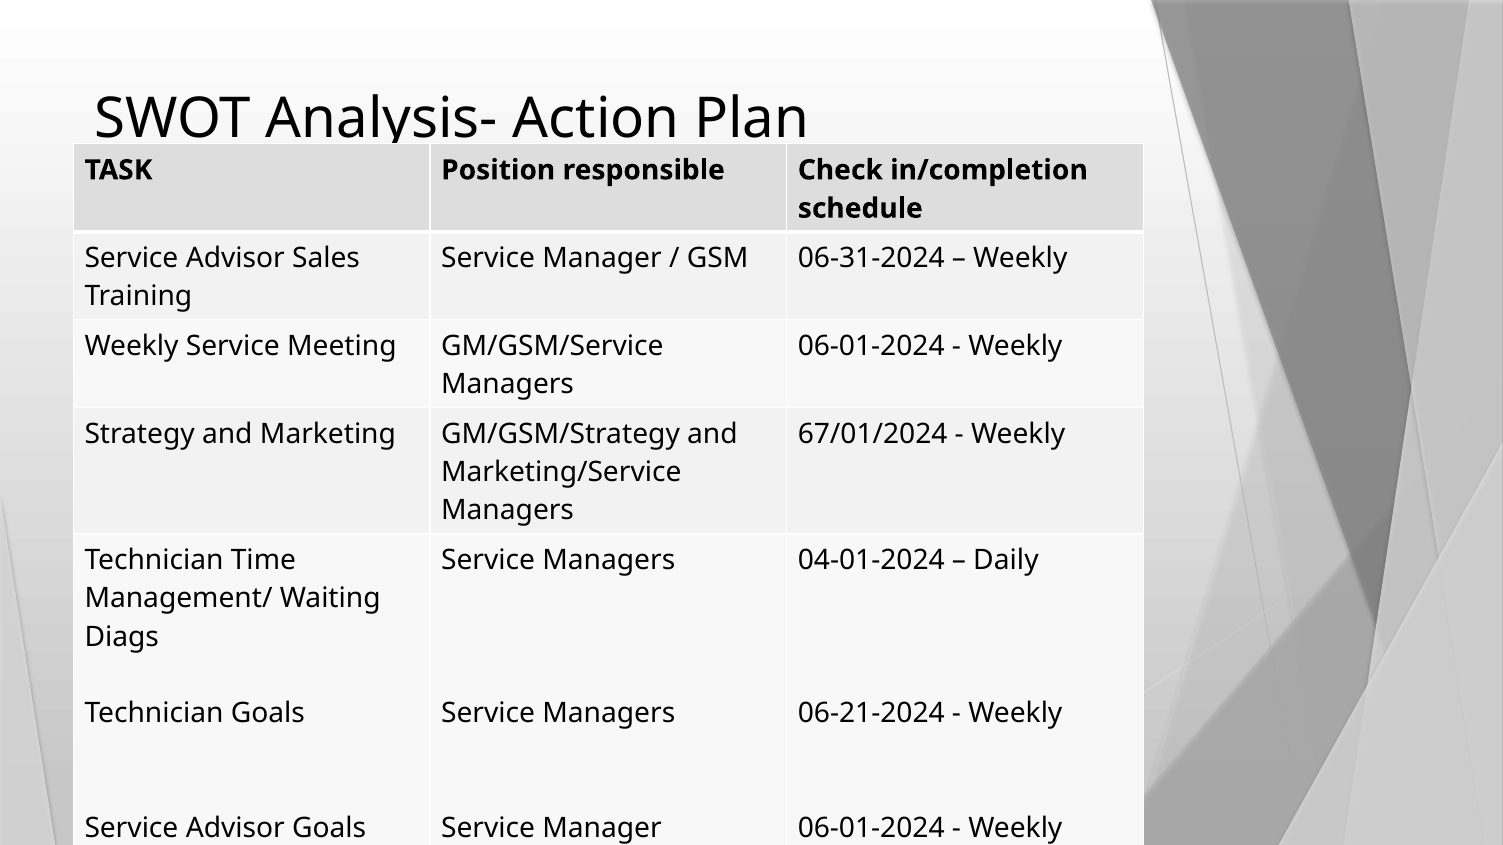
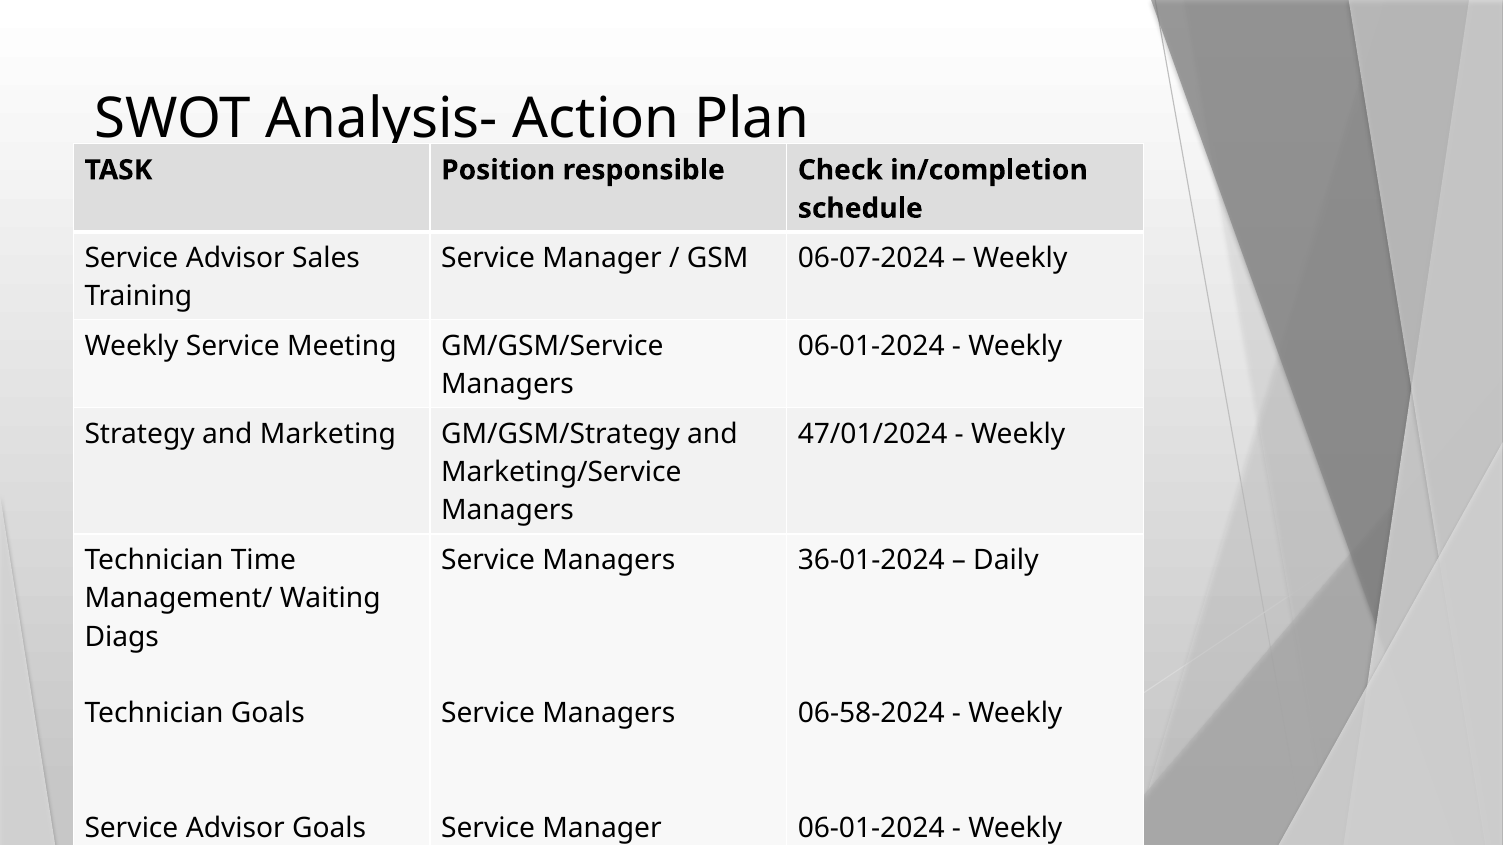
06-31-2024: 06-31-2024 -> 06-07-2024
67/01/2024: 67/01/2024 -> 47/01/2024
04-01-2024: 04-01-2024 -> 36-01-2024
06-21-2024: 06-21-2024 -> 06-58-2024
